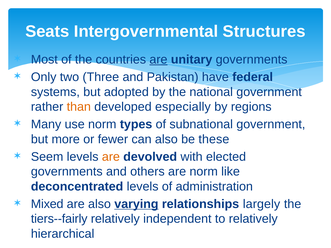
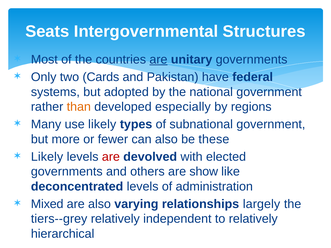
Three: Three -> Cards
use norm: norm -> likely
Seem at (47, 157): Seem -> Likely
are at (111, 157) colour: orange -> red
are norm: norm -> show
varying underline: present -> none
tiers--fairly: tiers--fairly -> tiers--grey
